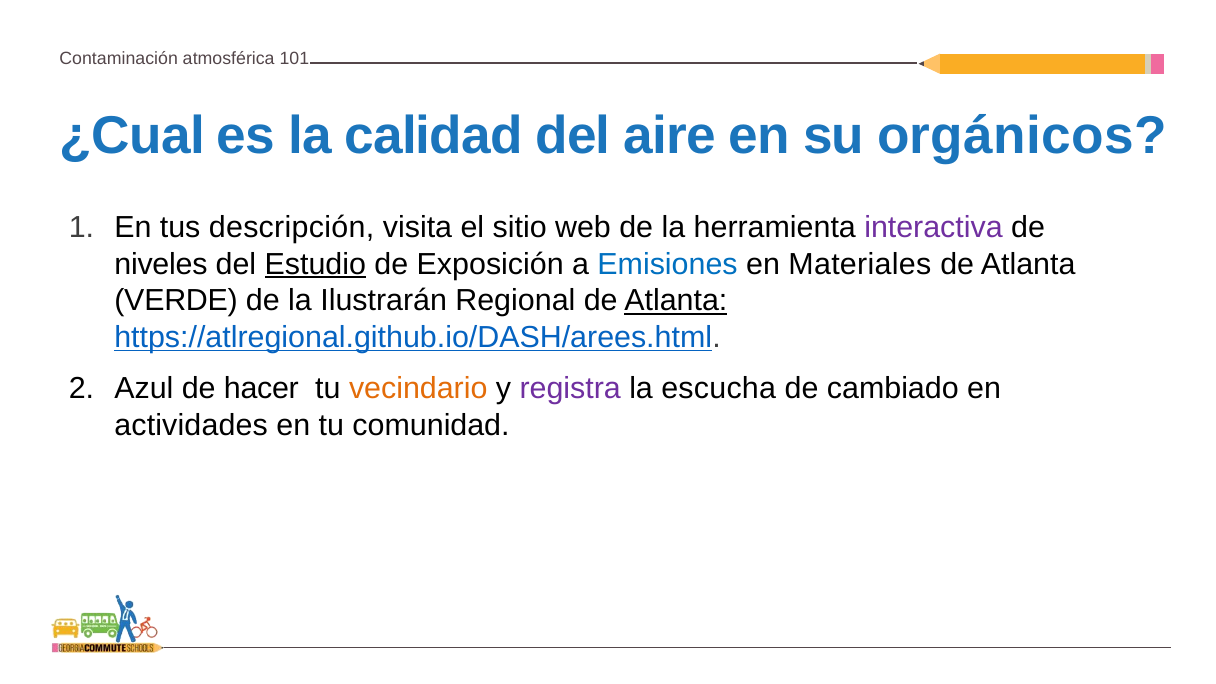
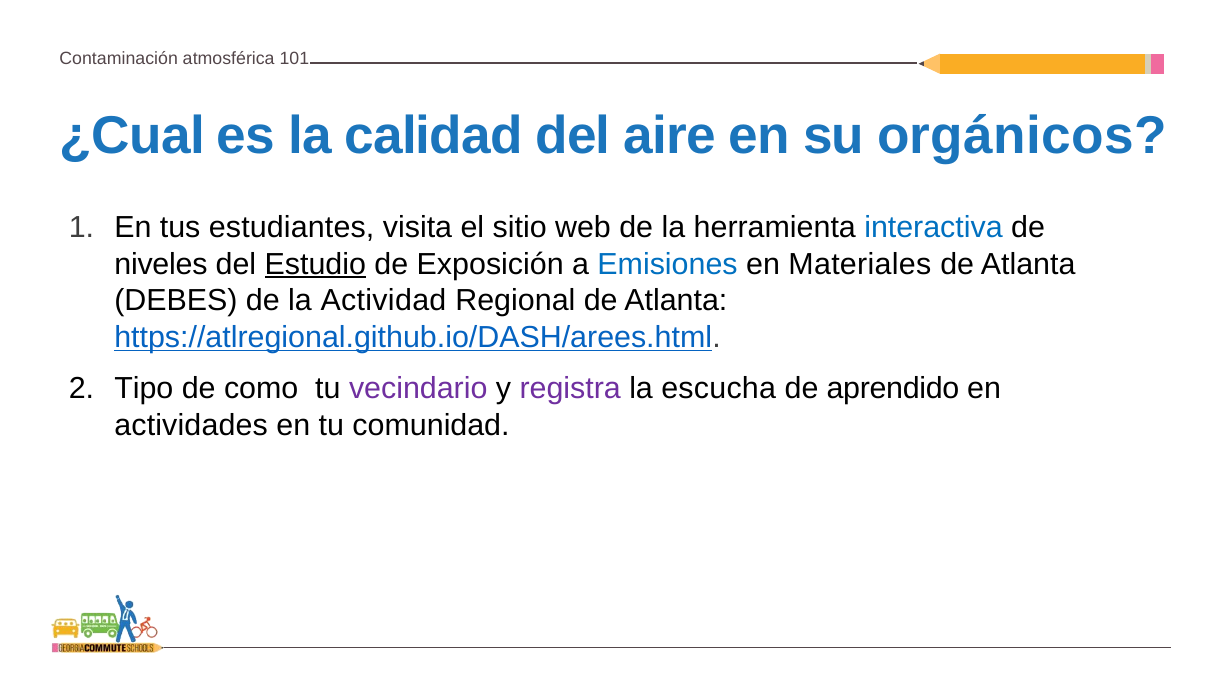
descripción: descripción -> estudiantes
interactiva colour: purple -> blue
VERDE: VERDE -> DEBES
Ilustrarán: Ilustrarán -> Actividad
Atlanta at (676, 301) underline: present -> none
Azul: Azul -> Tipo
hacer: hacer -> como
vecindario colour: orange -> purple
cambiado: cambiado -> aprendido
